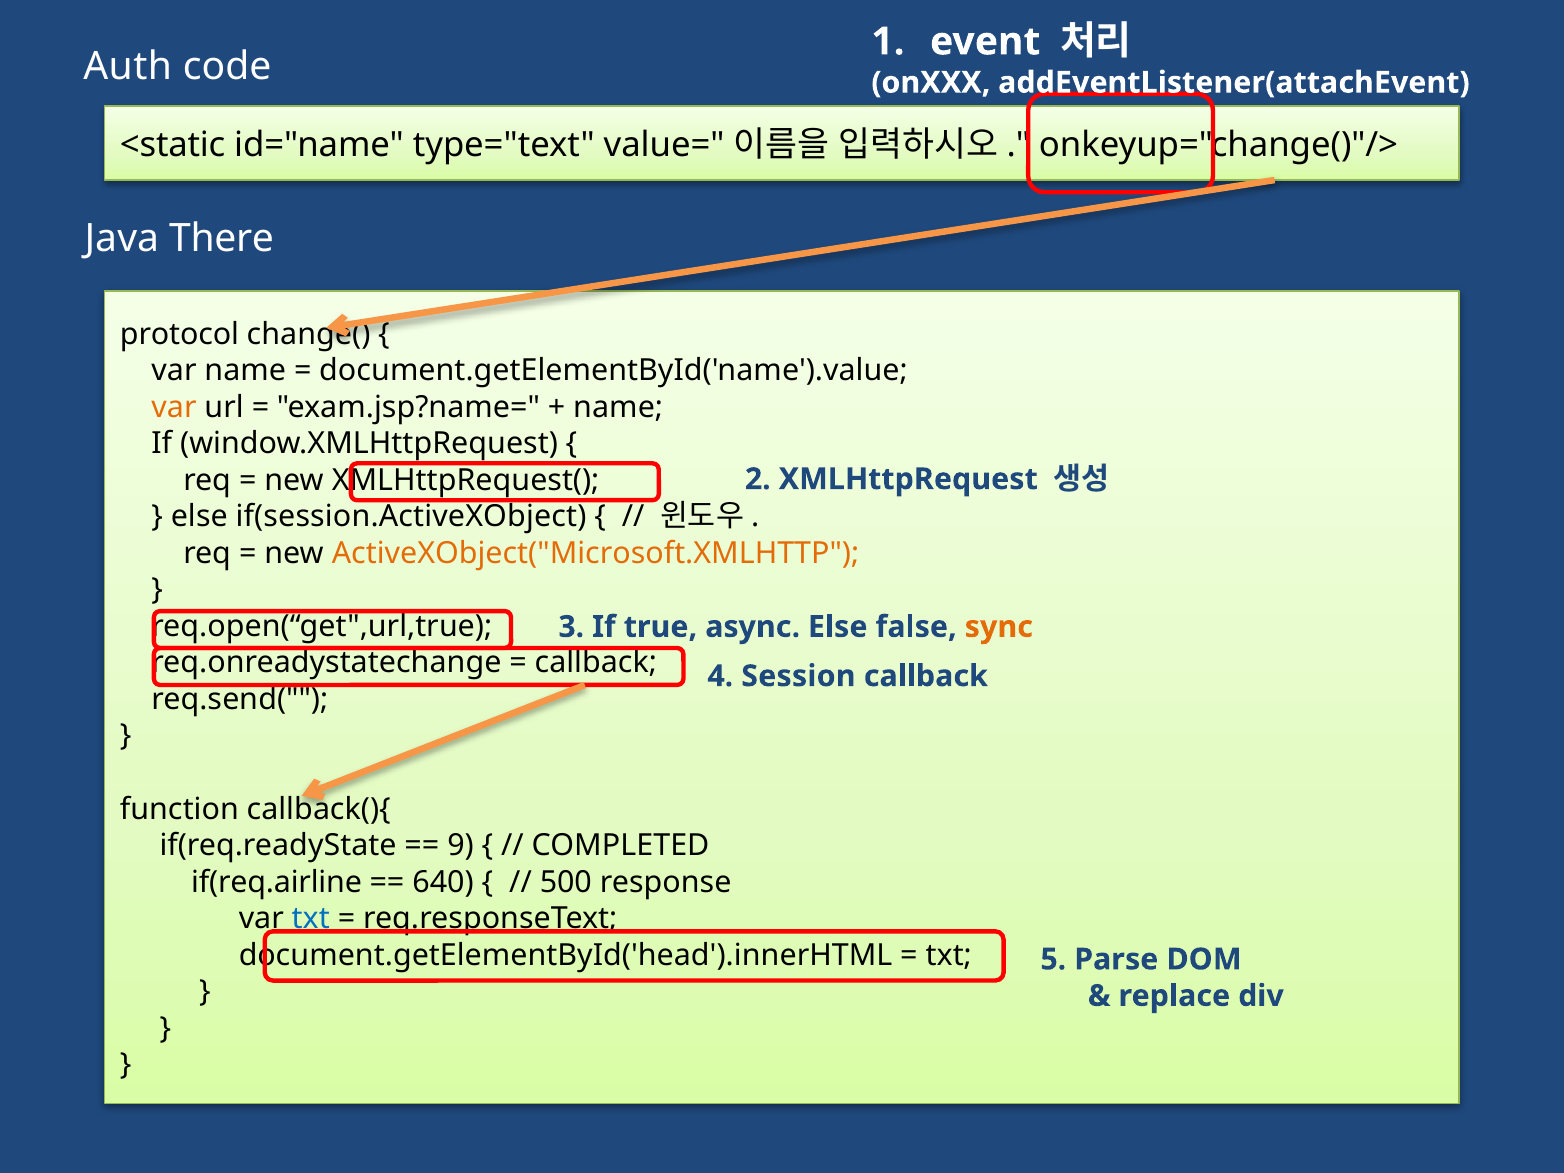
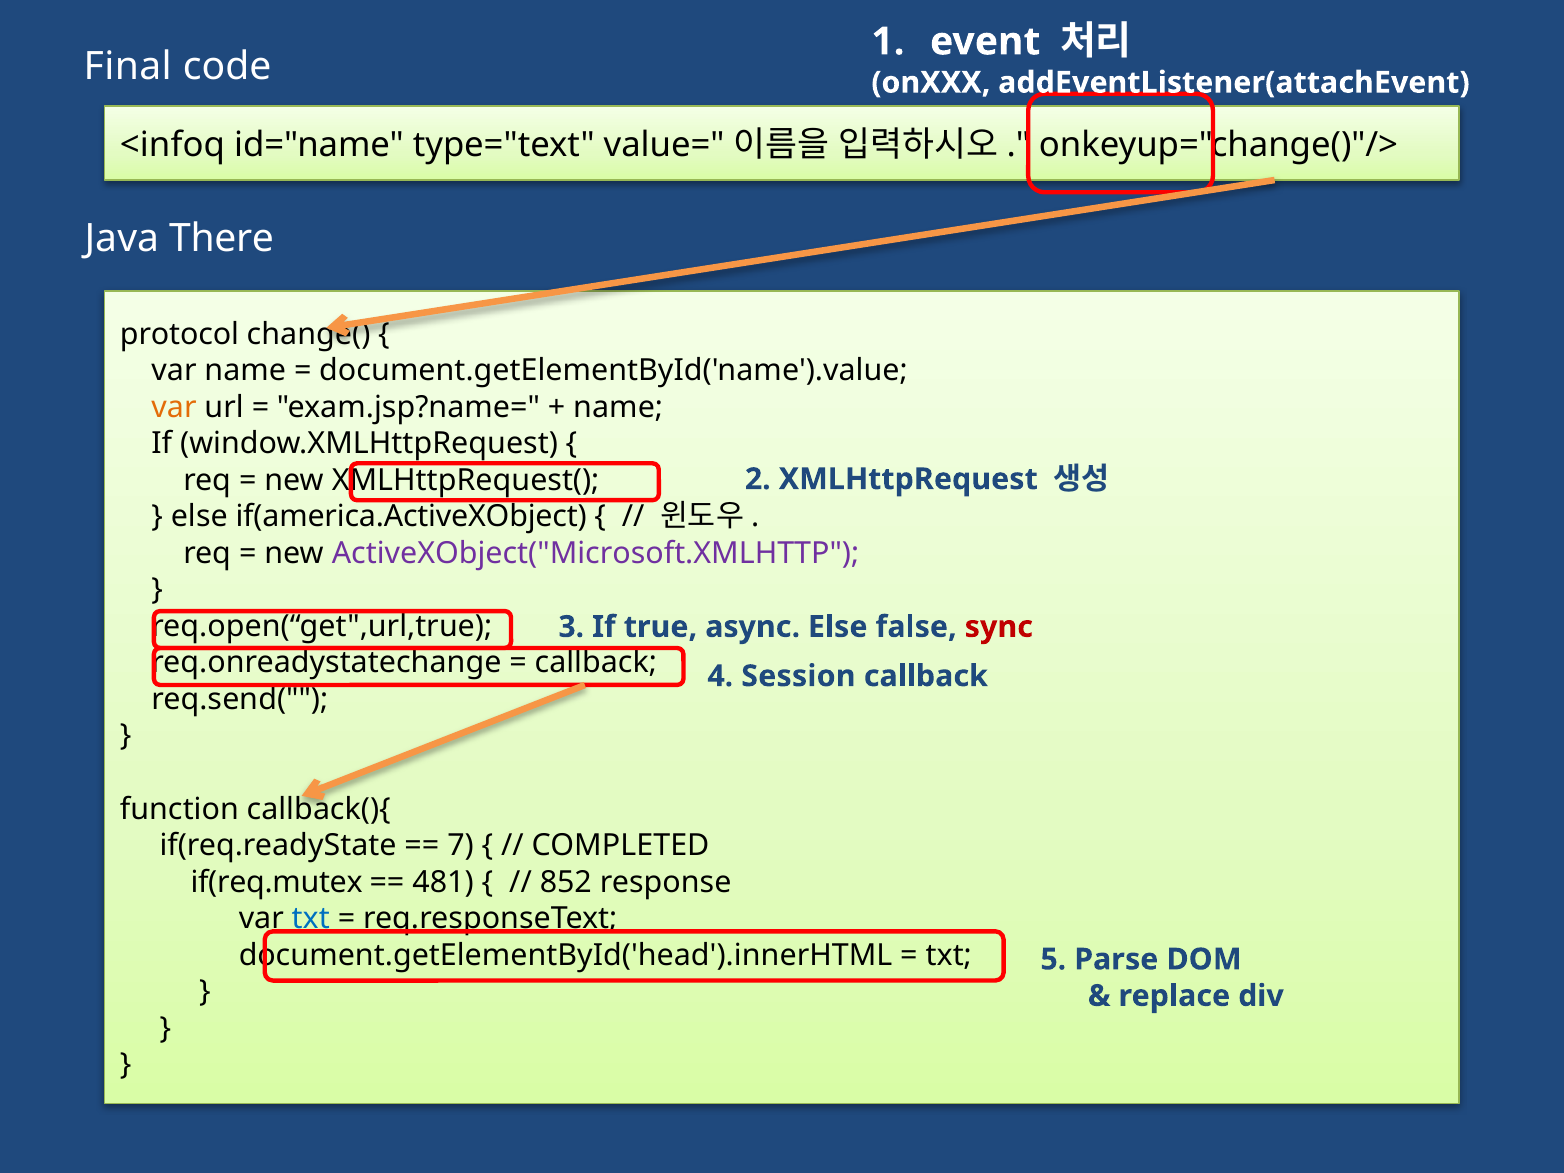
Auth: Auth -> Final
<static: <static -> <infoq
if(session.ActiveXObject: if(session.ActiveXObject -> if(america.ActiveXObject
ActiveXObject("Microsoft.XMLHTTP colour: orange -> purple
sync colour: orange -> red
9: 9 -> 7
if(req.airline: if(req.airline -> if(req.mutex
640: 640 -> 481
500: 500 -> 852
